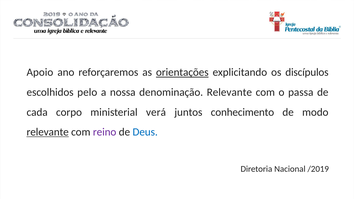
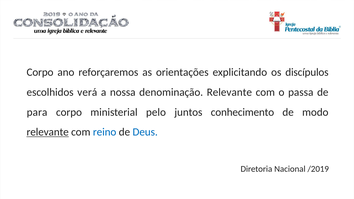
Apoio at (40, 72): Apoio -> Corpo
orientações underline: present -> none
pelo: pelo -> verá
cada: cada -> para
verá: verá -> pelo
reino colour: purple -> blue
